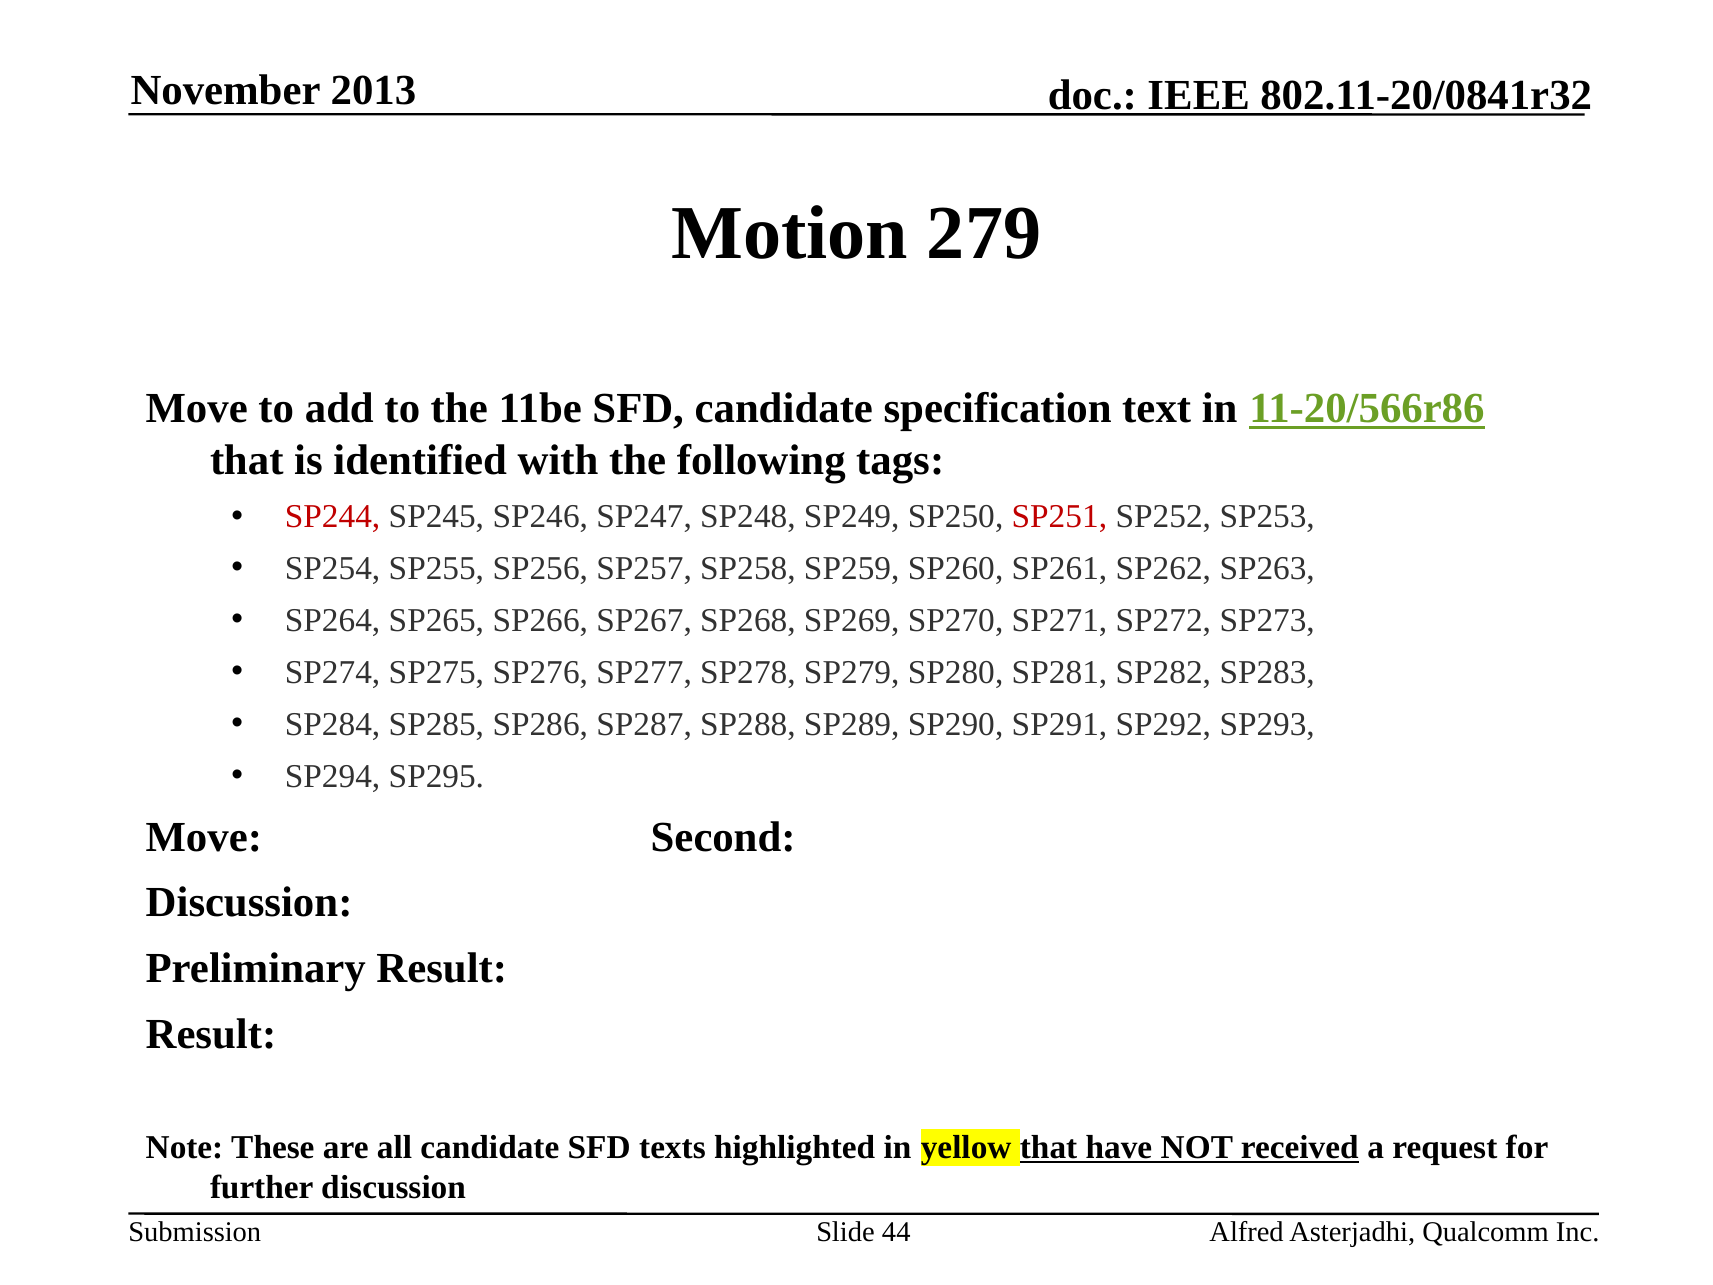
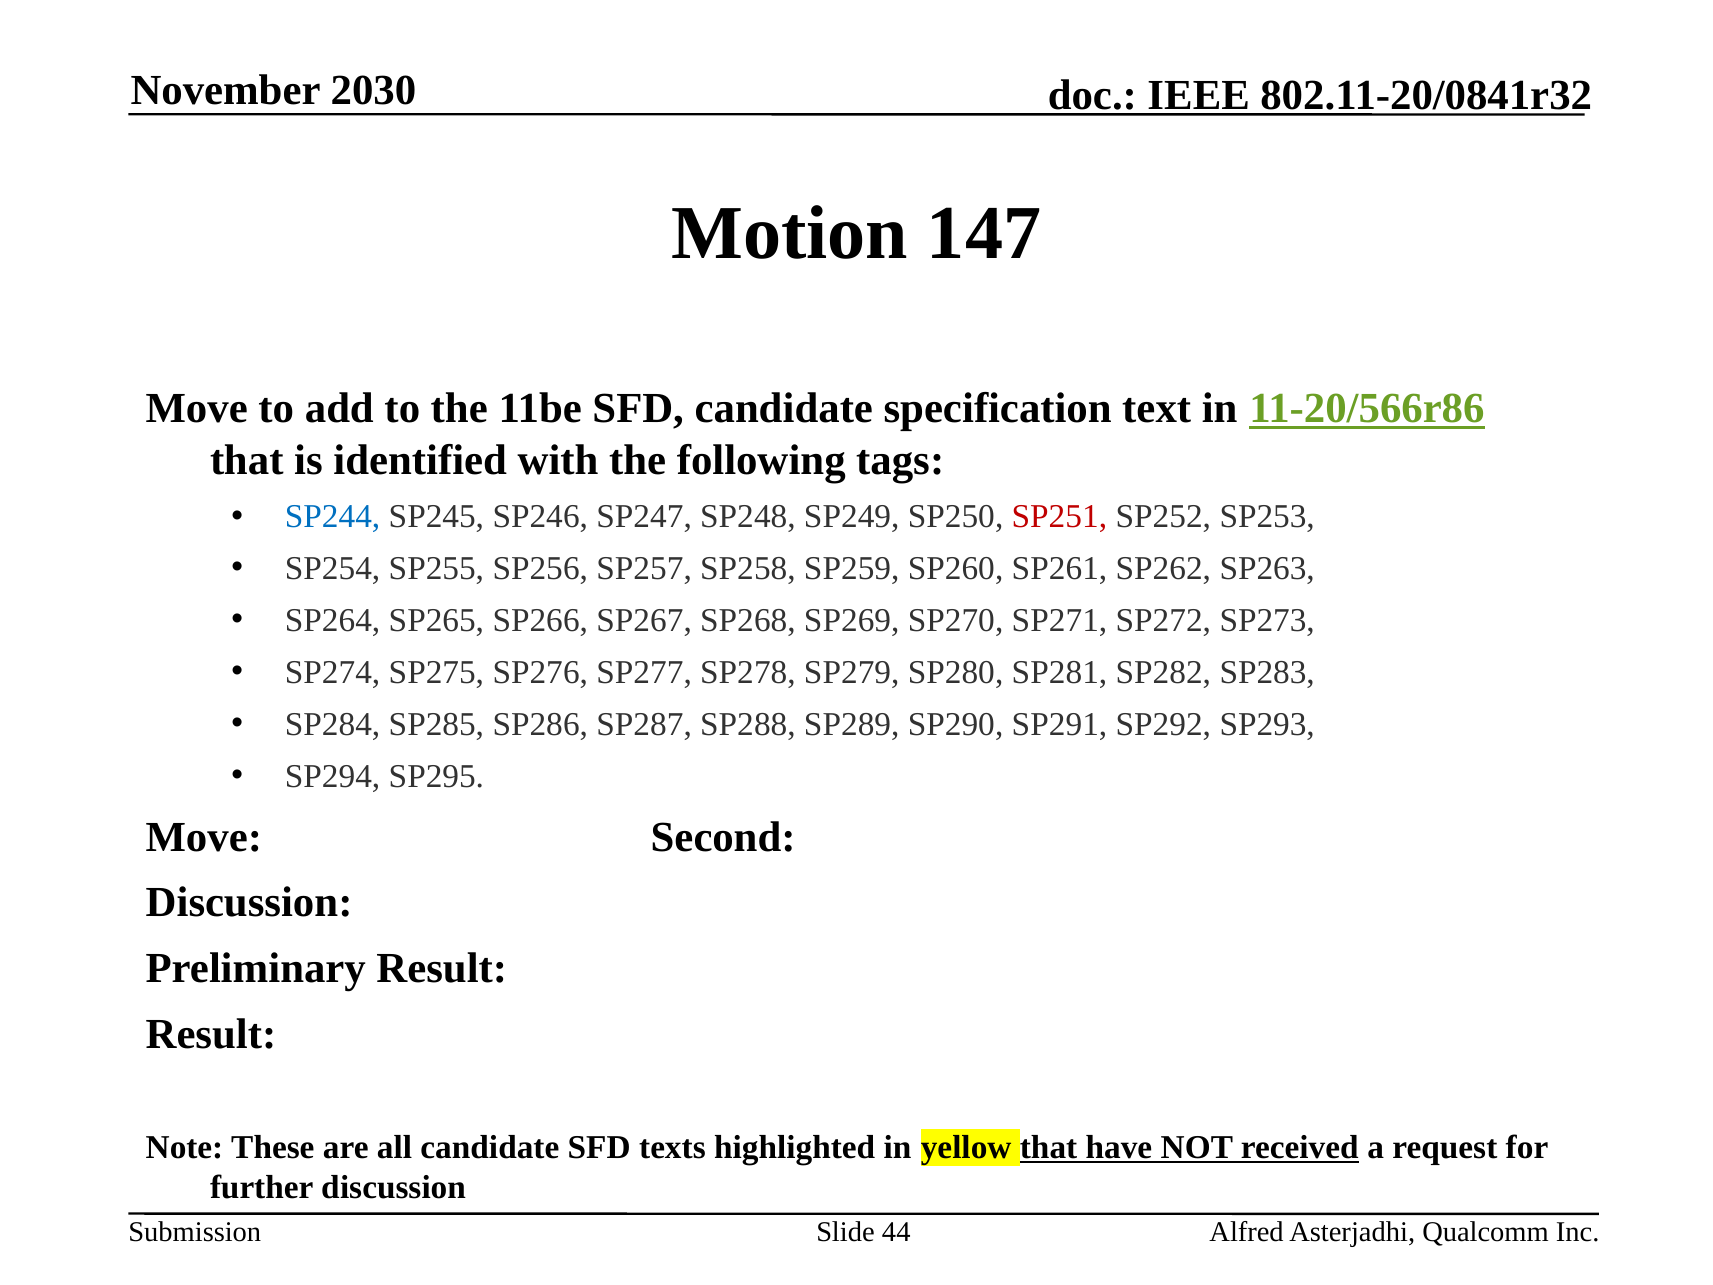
2013: 2013 -> 2030
279: 279 -> 147
SP244 colour: red -> blue
